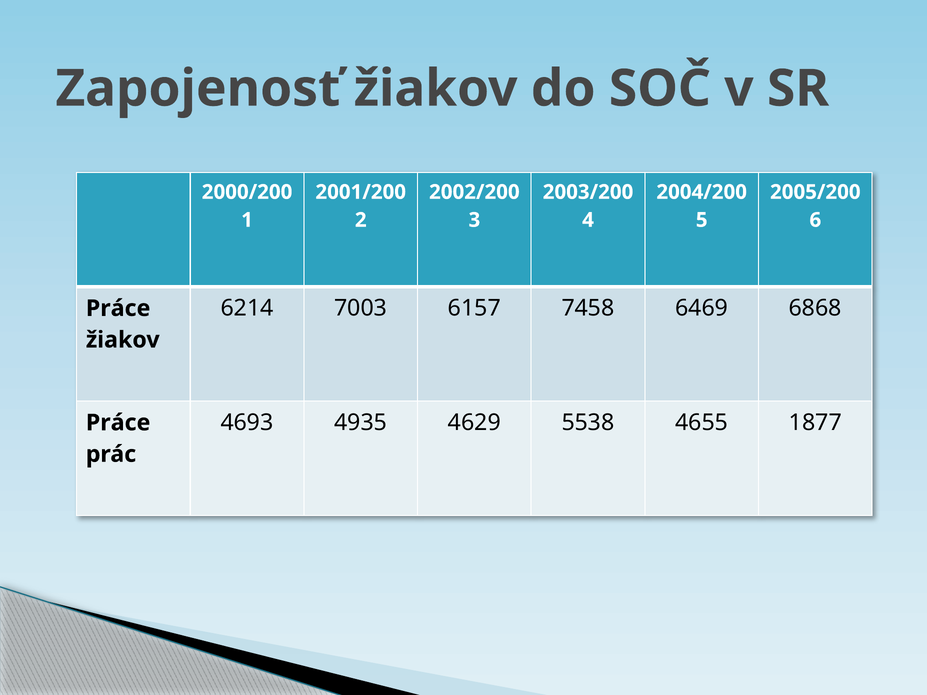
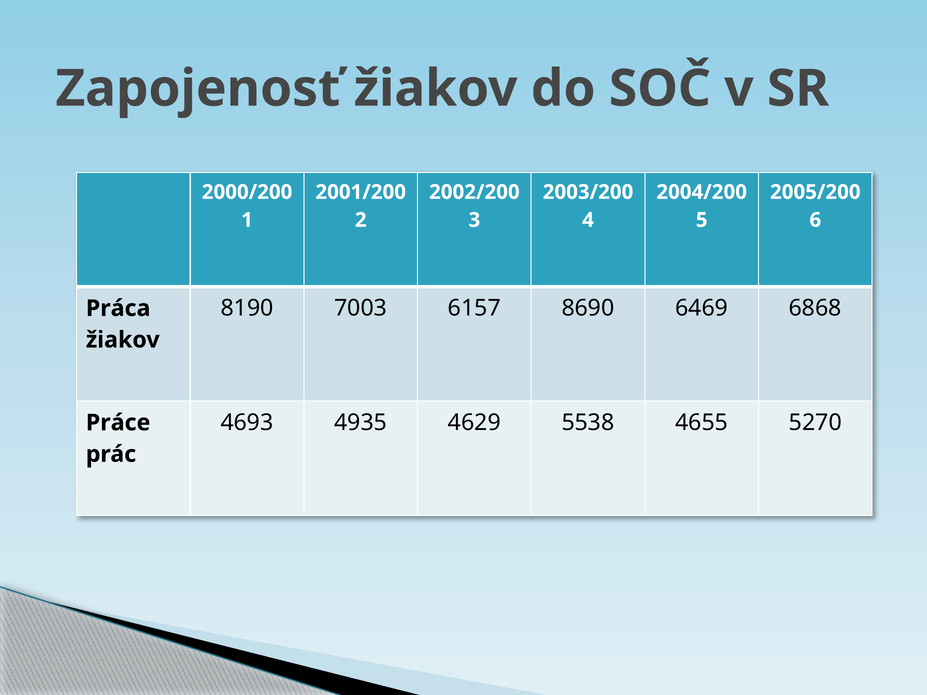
6214: 6214 -> 8190
7458: 7458 -> 8690
Práce at (118, 308): Práce -> Práca
1877: 1877 -> 5270
